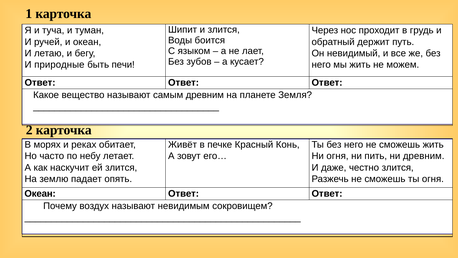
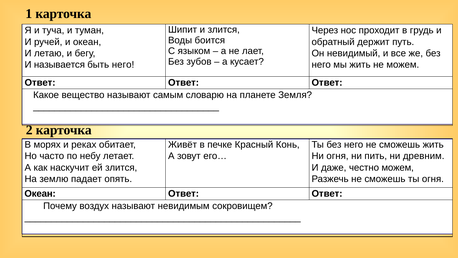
природные: природные -> называется
быть печи: печи -> него
самым древним: древним -> словарю
честно злится: злится -> можем
